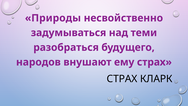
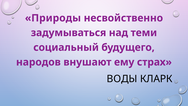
разобраться: разобраться -> социальный
СТРАХ at (122, 79): СТРАХ -> ВОДЫ
